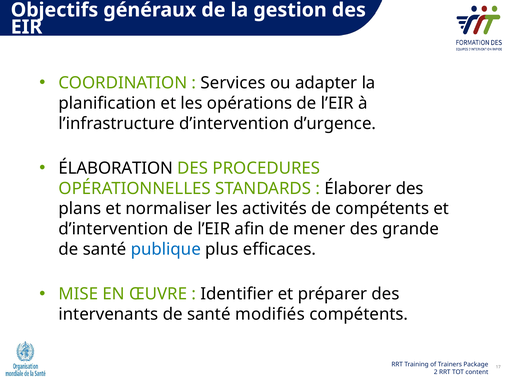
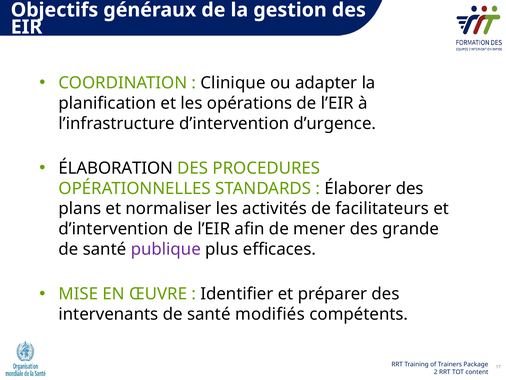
Services: Services -> Clinique
de compétents: compétents -> facilitateurs
publique colour: blue -> purple
